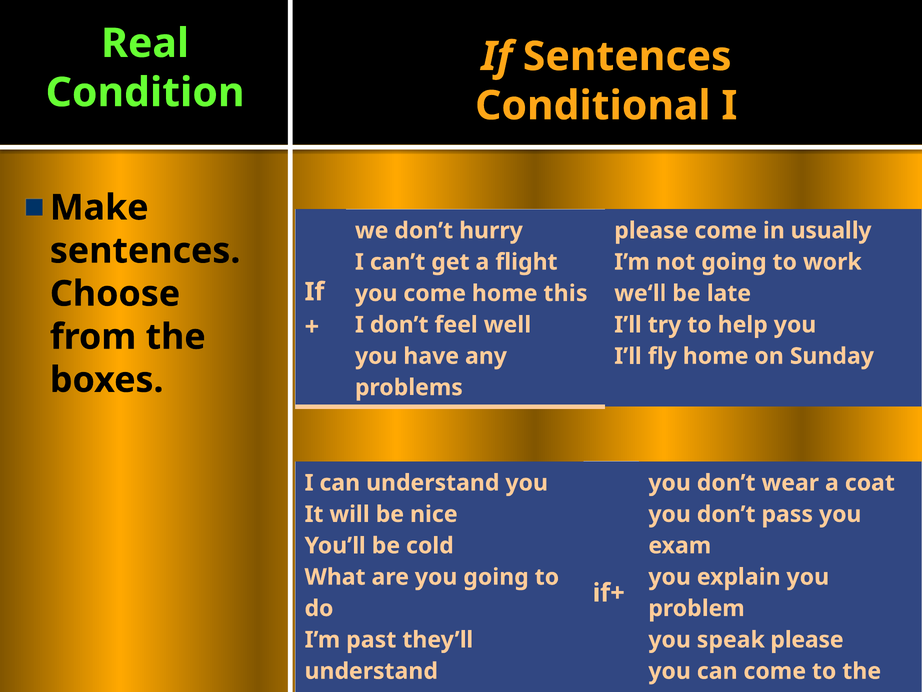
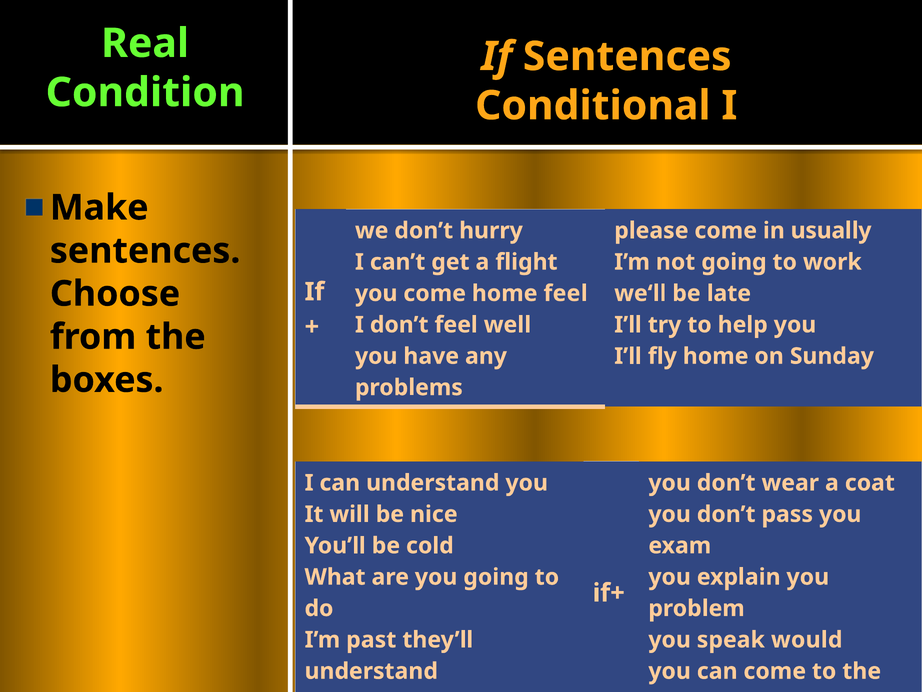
home this: this -> feel
speak please: please -> would
